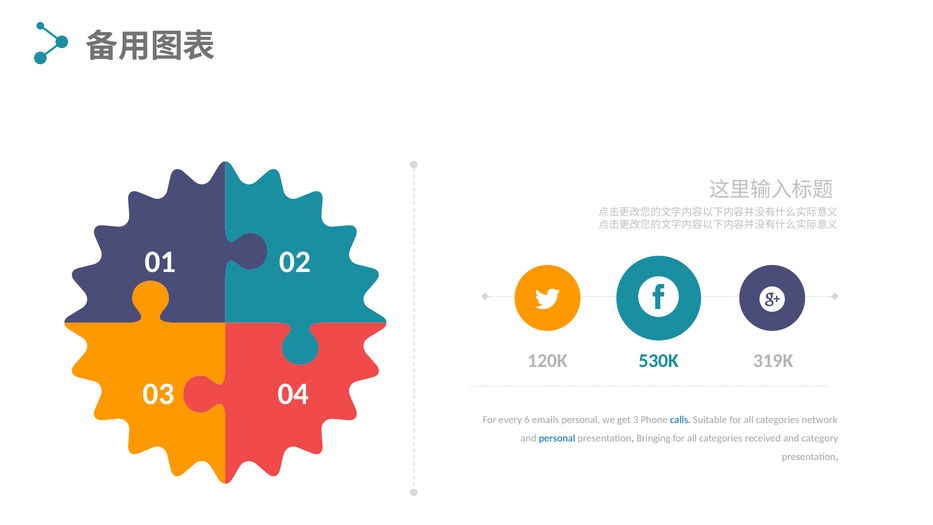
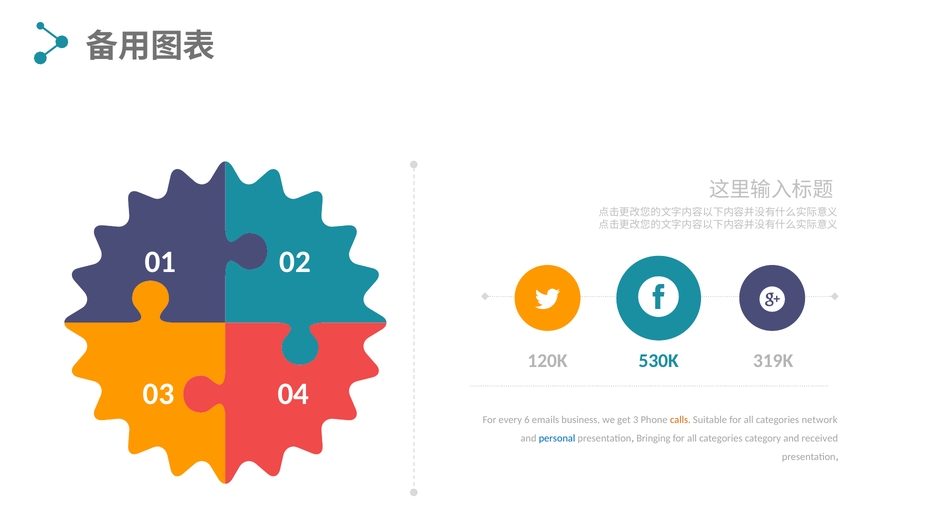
emails personal: personal -> business
calls colour: blue -> orange
received: received -> category
category: category -> received
